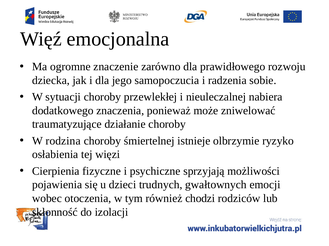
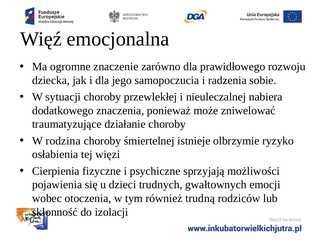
chodzi: chodzi -> trudną
